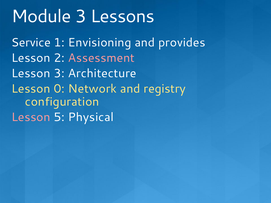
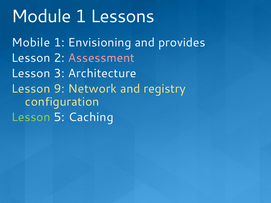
Module 3: 3 -> 1
Service: Service -> Mobile
0: 0 -> 9
Lesson at (31, 117) colour: pink -> light green
Physical: Physical -> Caching
